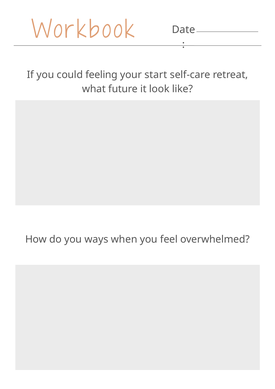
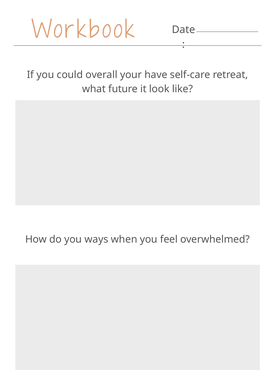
feeling: feeling -> overall
start: start -> have
